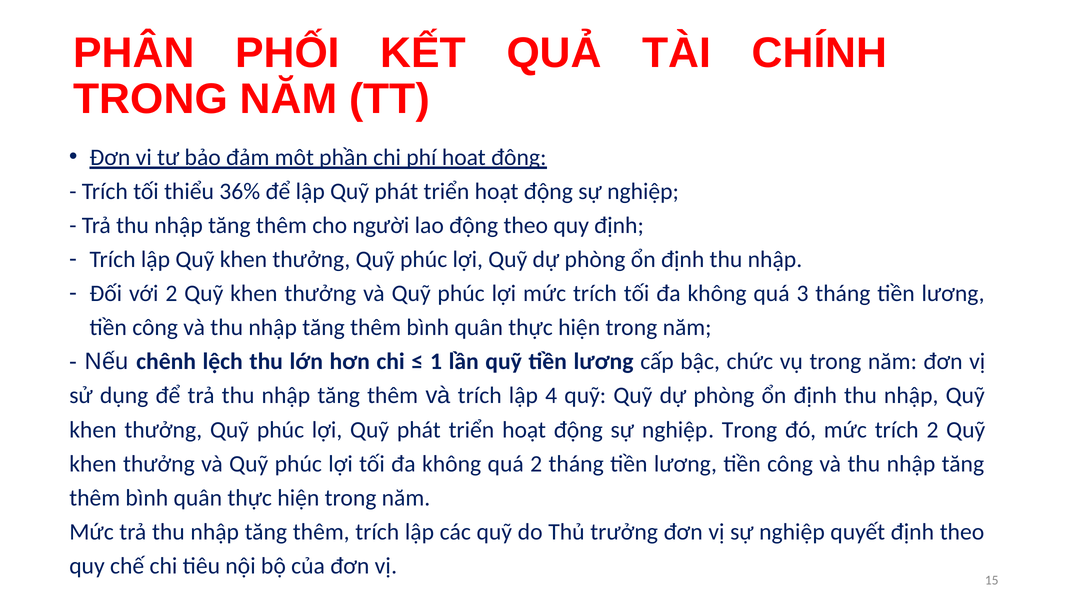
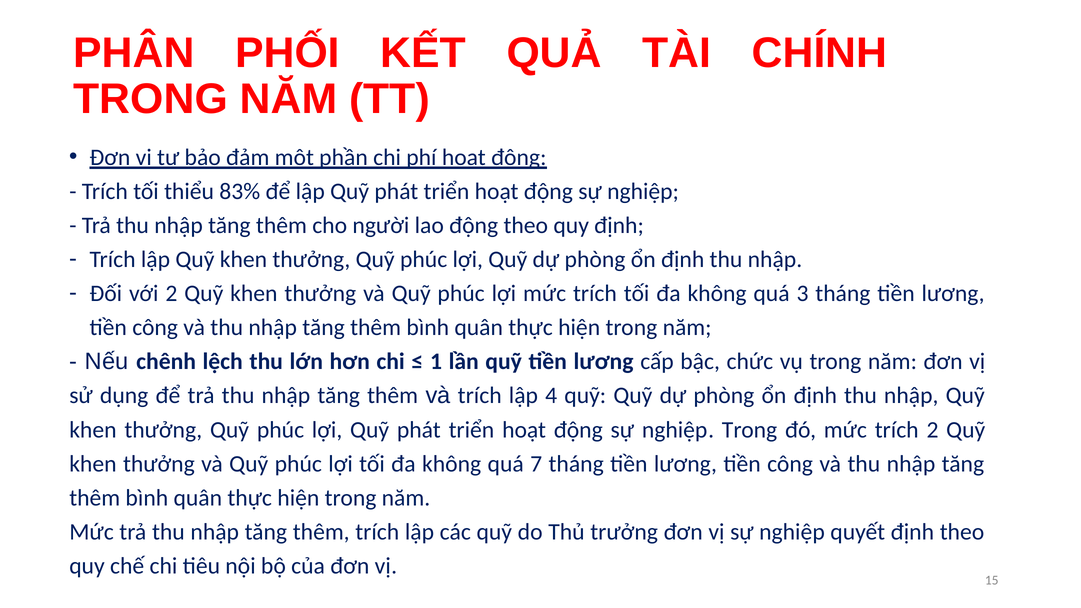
36%: 36% -> 83%
quá 2: 2 -> 7
